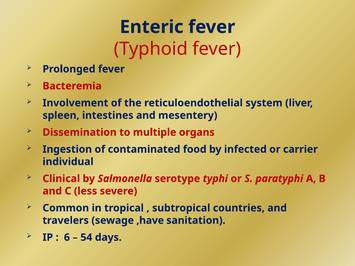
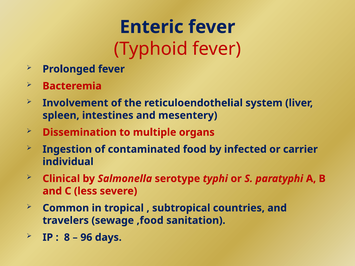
,have: ,have -> ,food
6: 6 -> 8
54: 54 -> 96
